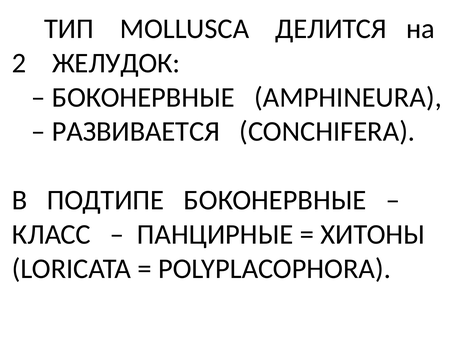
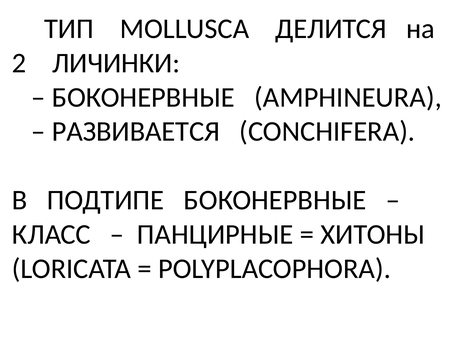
ЖЕЛУДОК: ЖЕЛУДОК -> ЛИЧИНКИ
